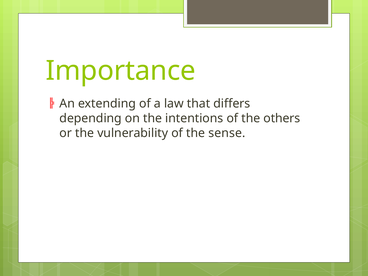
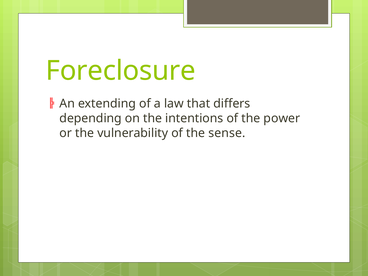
Importance: Importance -> Foreclosure
others: others -> power
